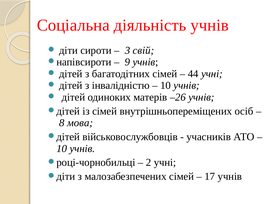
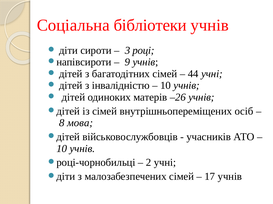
діяльність: діяльність -> бібліотеки
свій: свій -> році
